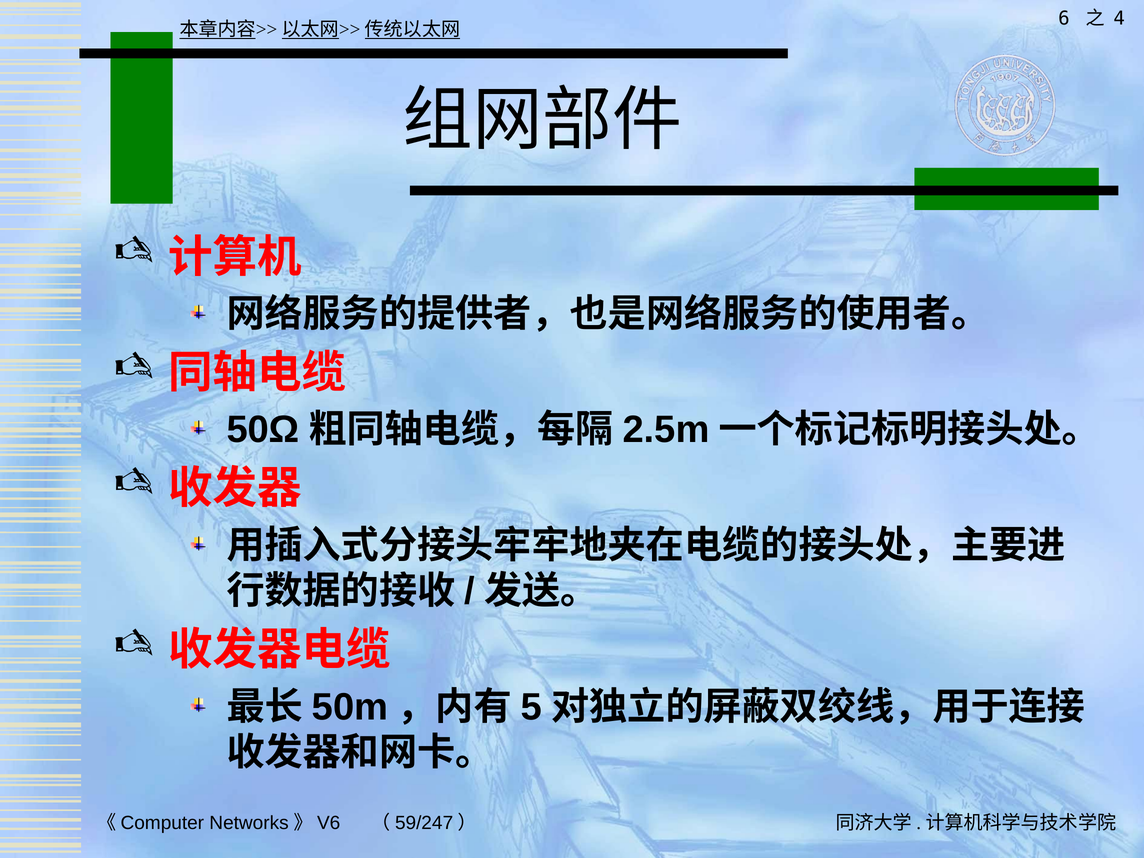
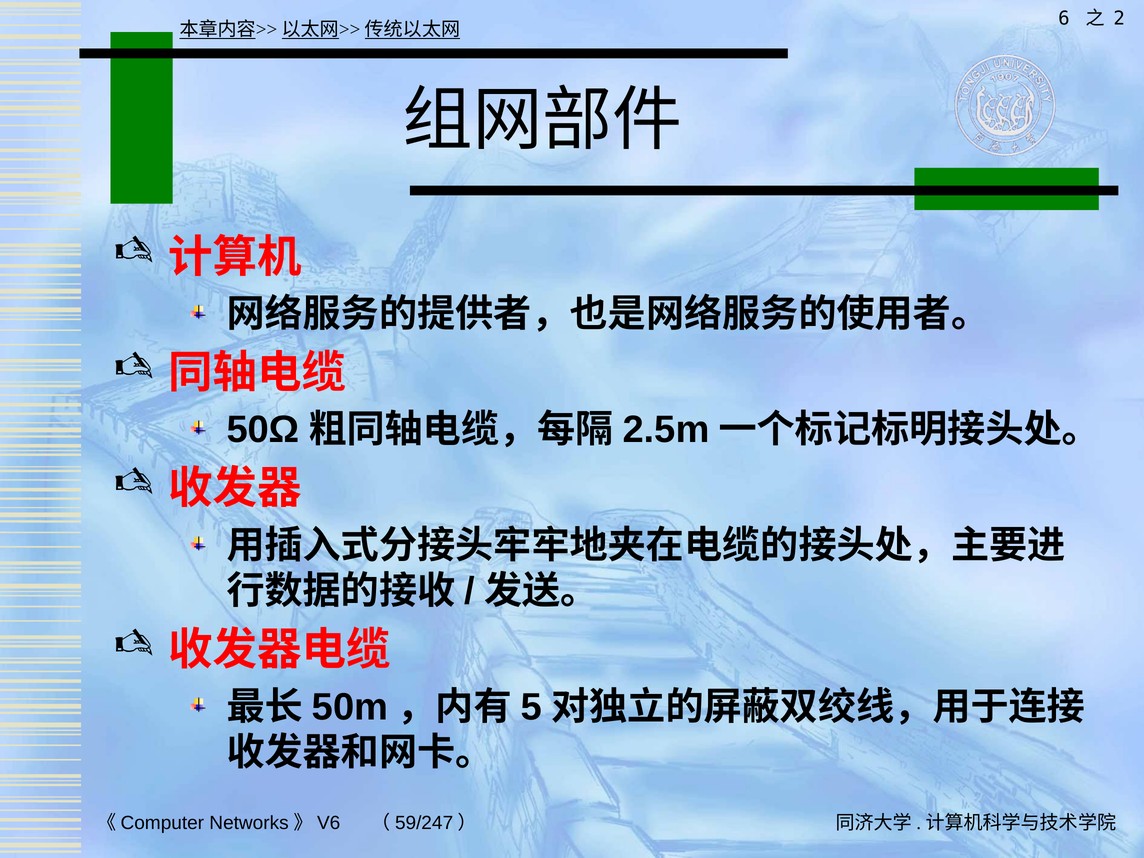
4: 4 -> 2
